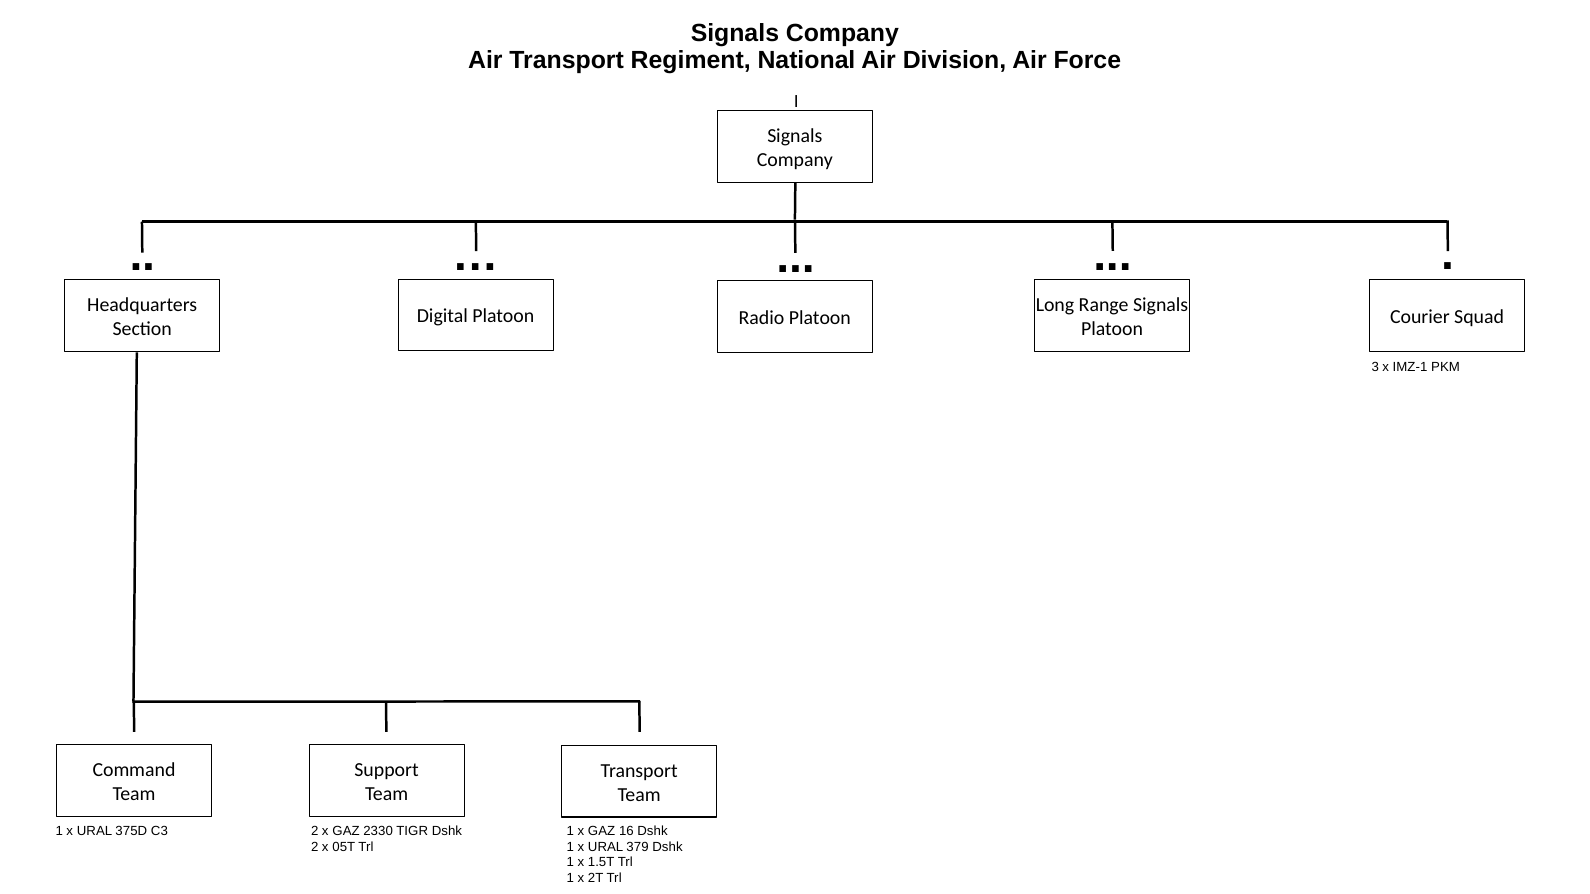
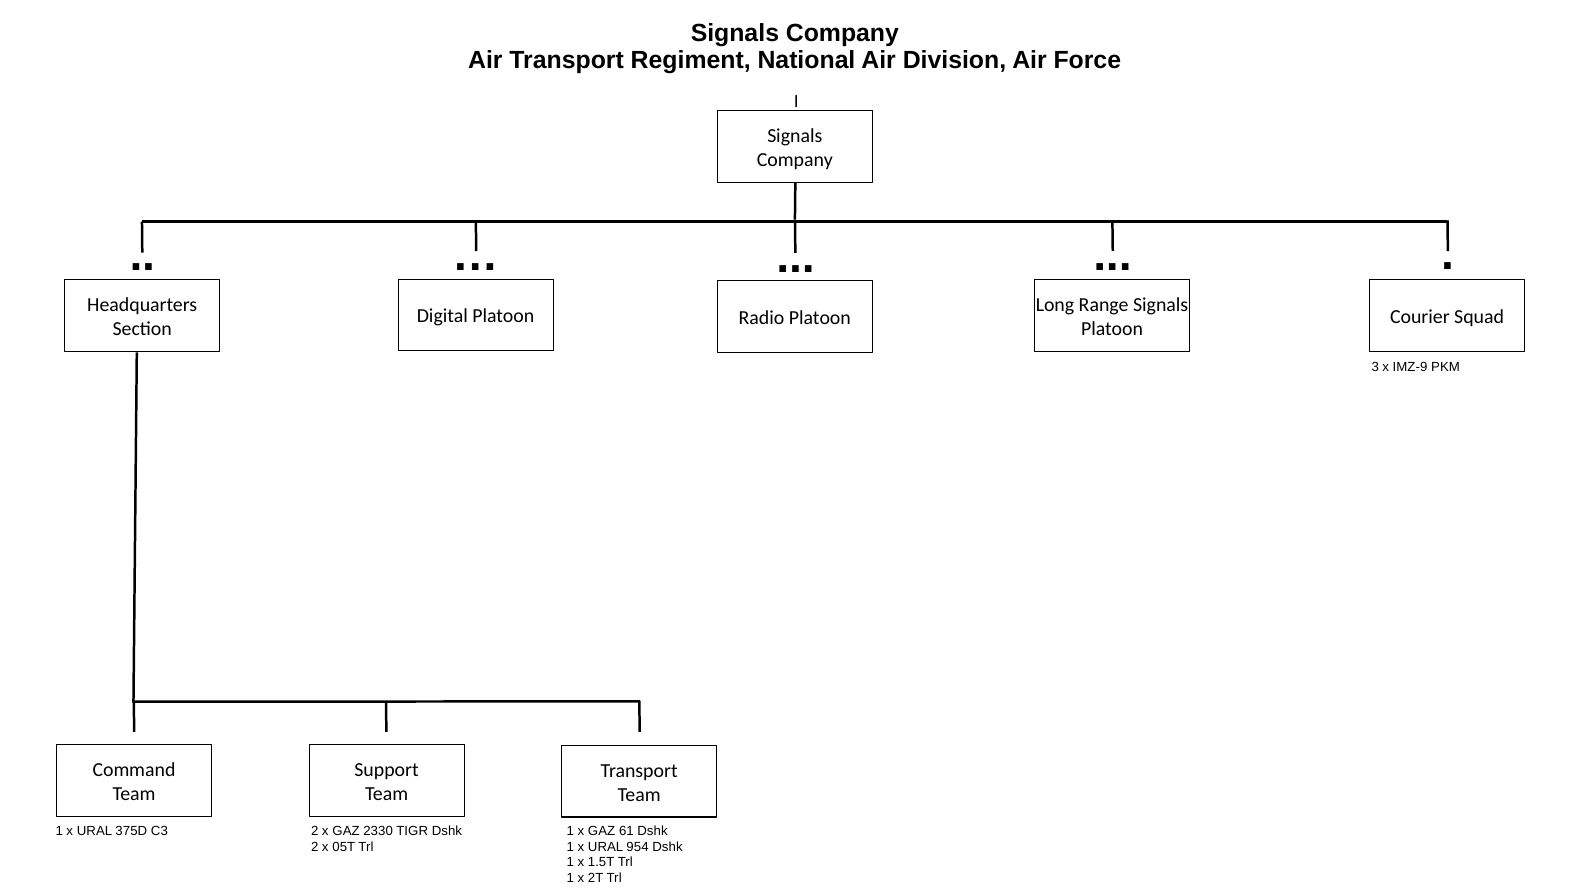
IMZ-1: IMZ-1 -> IMZ-9
16: 16 -> 61
379: 379 -> 954
